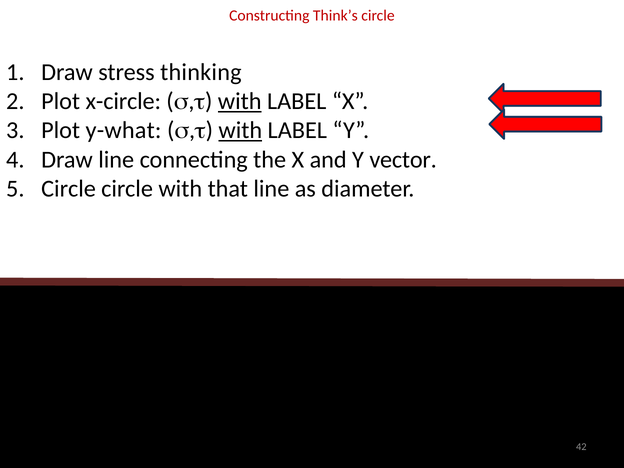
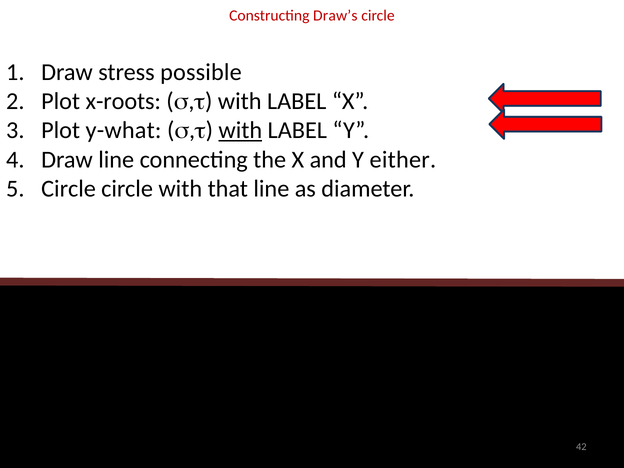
Think’s: Think’s -> Draw’s
thinking: thinking -> possible
x-circle: x-circle -> x-roots
with at (240, 101) underline: present -> none
vector: vector -> either
